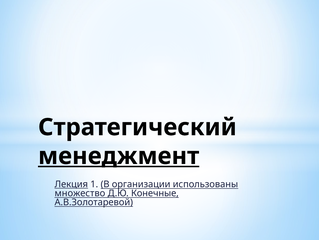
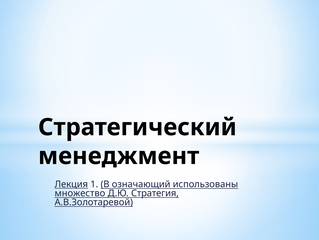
менеджмент underline: present -> none
организации: организации -> означающий
Конечные: Конечные -> Стратегия
